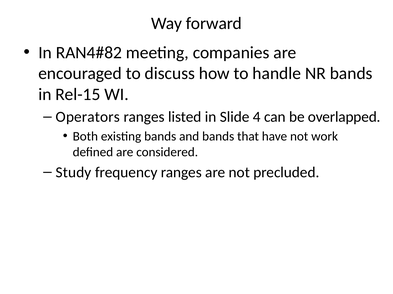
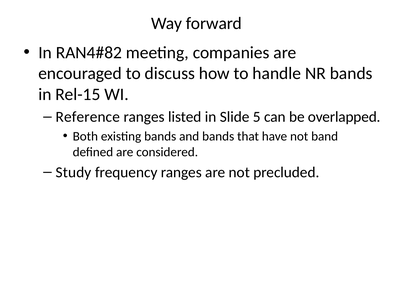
Operators: Operators -> Reference
4: 4 -> 5
work: work -> band
